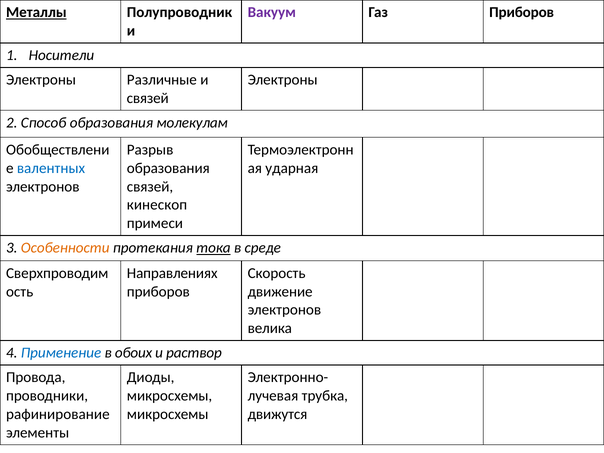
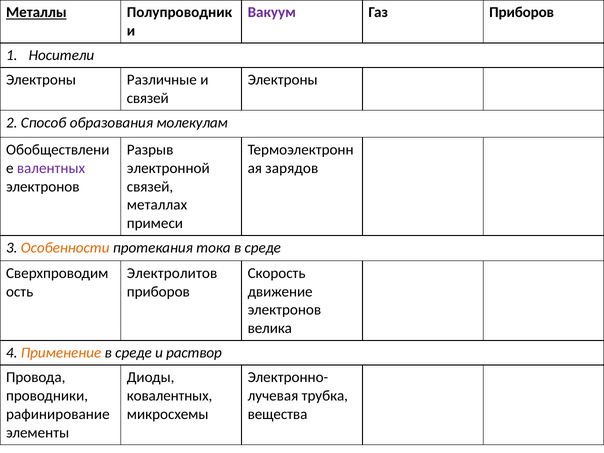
валентных colour: blue -> purple
образования at (168, 168): образования -> электронной
ударная: ударная -> зарядов
кинескоп: кинескоп -> металлах
тока underline: present -> none
Направлениях: Направлениях -> Электролитов
Применение colour: blue -> orange
обоих at (134, 353): обоих -> среде
микросхемы at (170, 396): микросхемы -> ковалентных
движутся: движутся -> вещества
